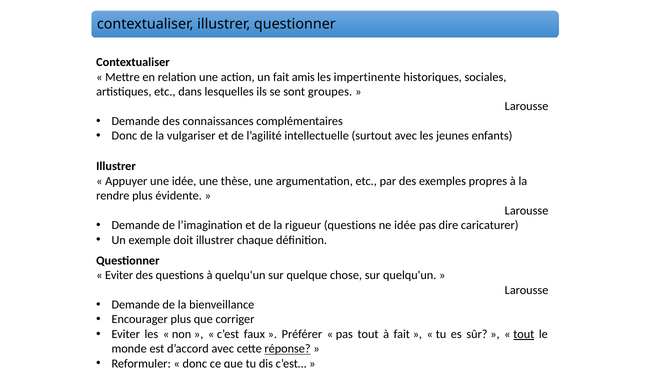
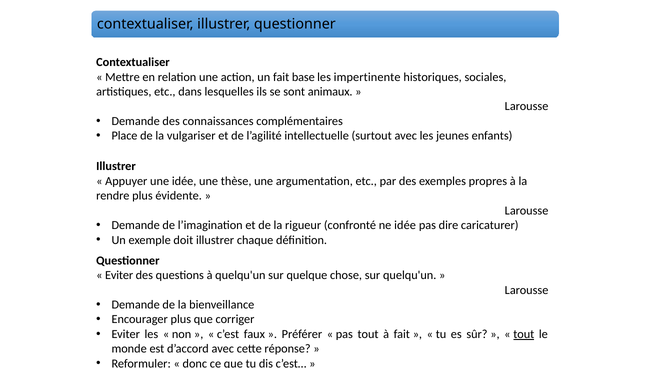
amis: amis -> base
groupes: groupes -> animaux
Donc at (124, 136): Donc -> Place
rigueur questions: questions -> confronté
réponse underline: present -> none
